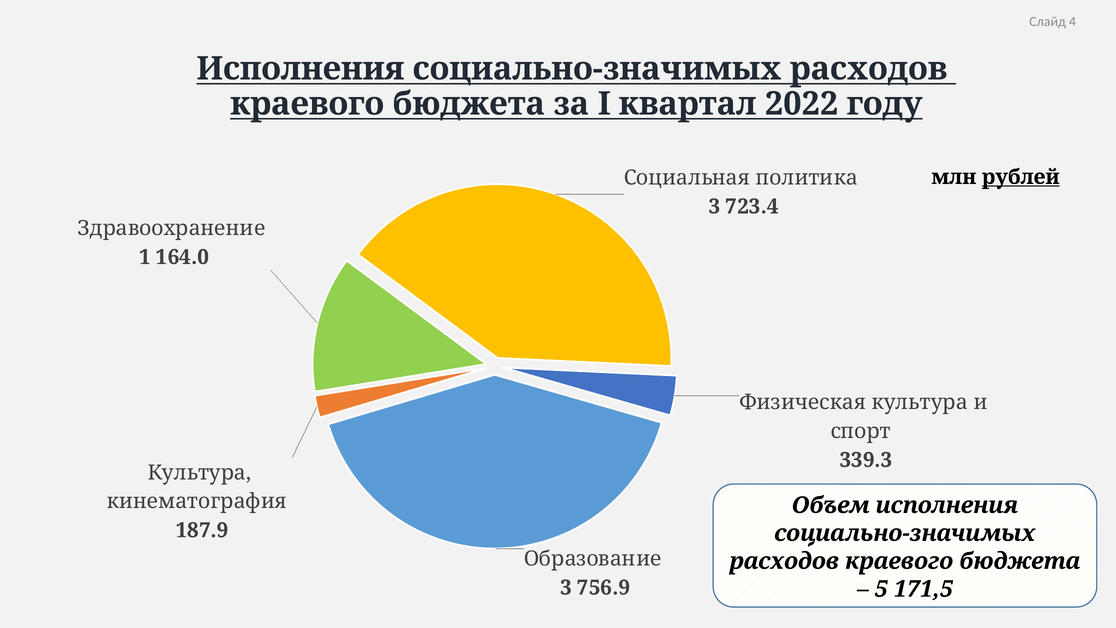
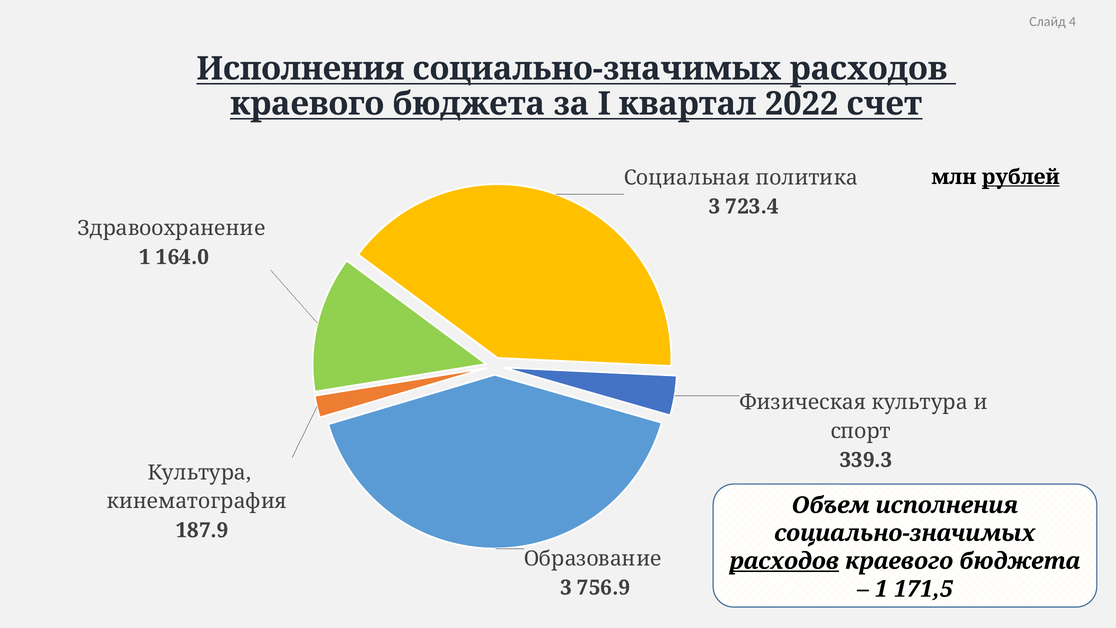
году: году -> счет
расходов at (784, 561) underline: none -> present
5 at (881, 589): 5 -> 1
